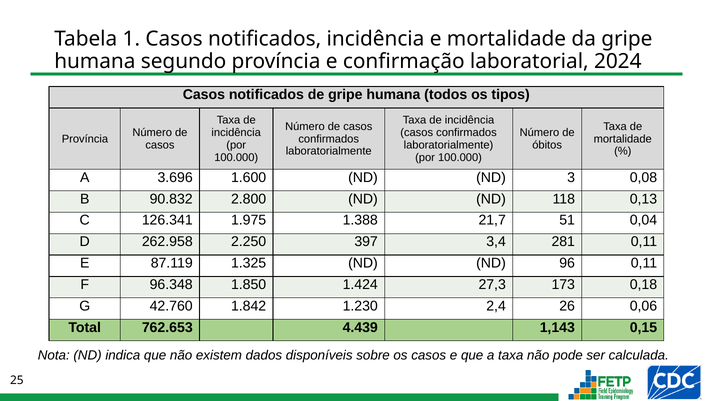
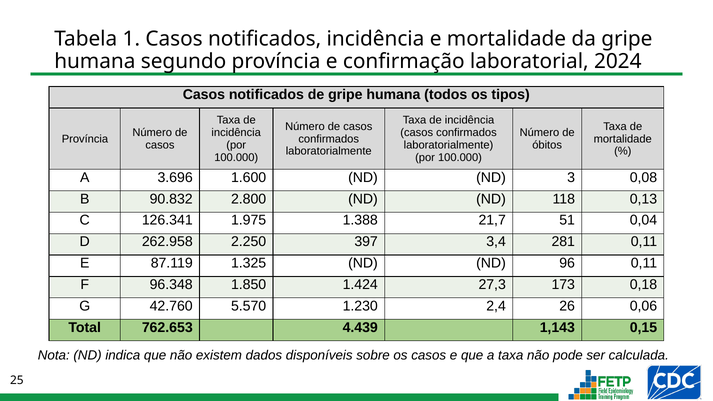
1.842: 1.842 -> 5.570
